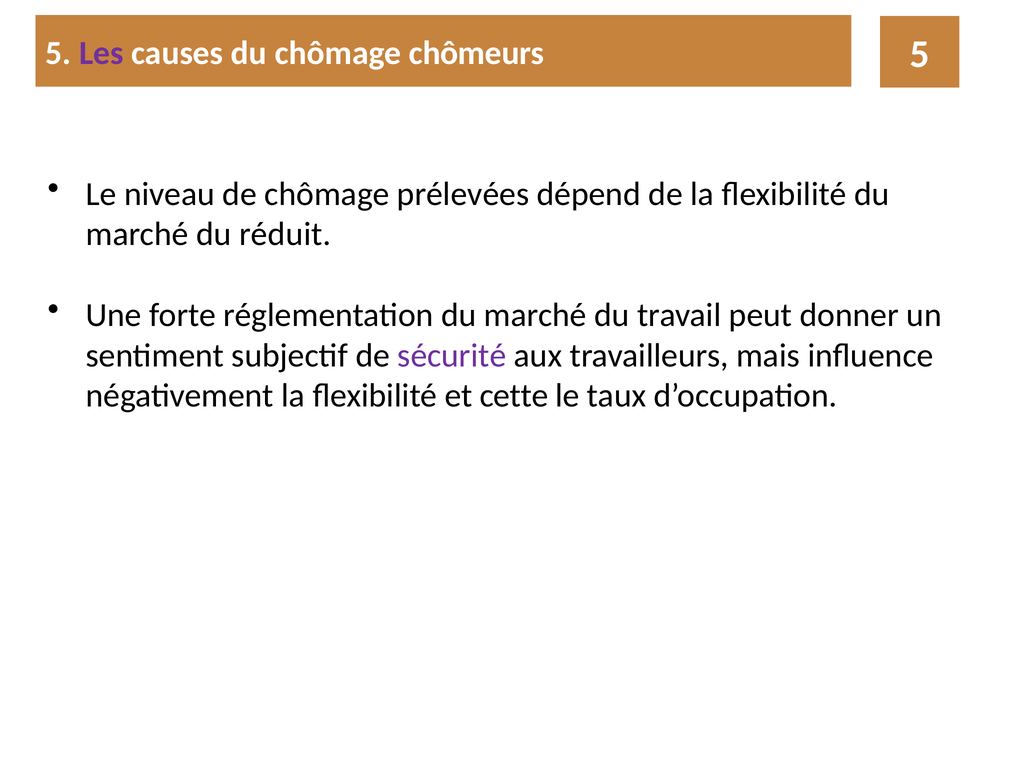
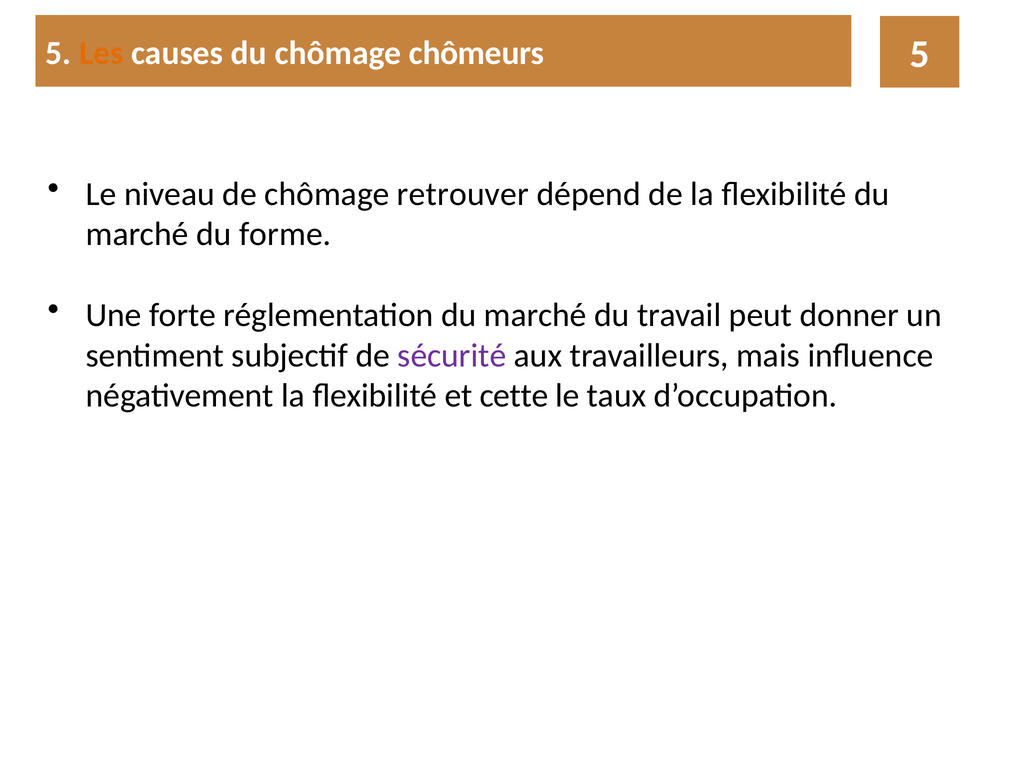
Les colour: purple -> orange
prélevées: prélevées -> retrouver
réduit: réduit -> forme
